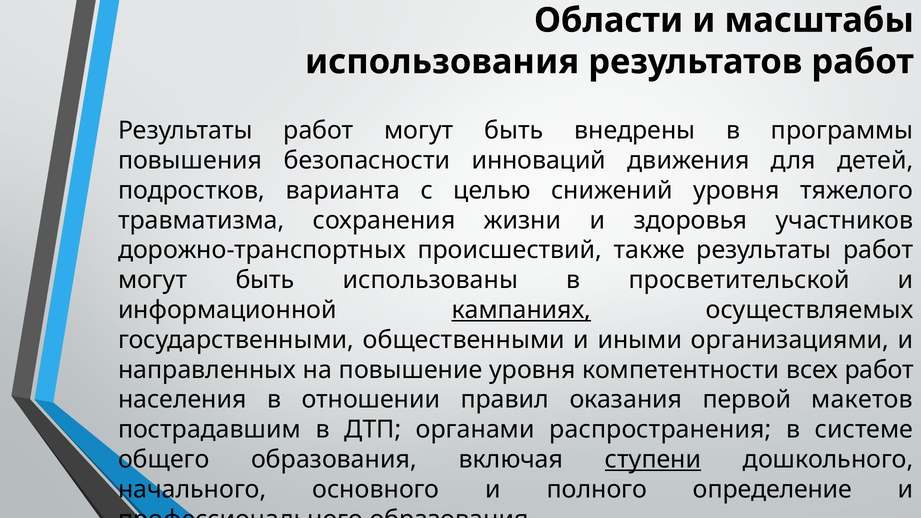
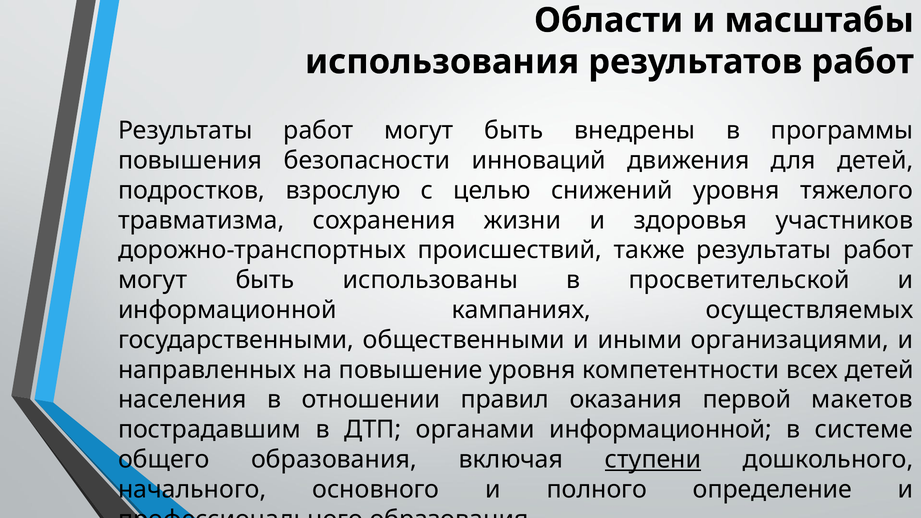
варианта: варианта -> взрослую
кампаниях underline: present -> none
всех работ: работ -> детей
органами распространения: распространения -> информационной
